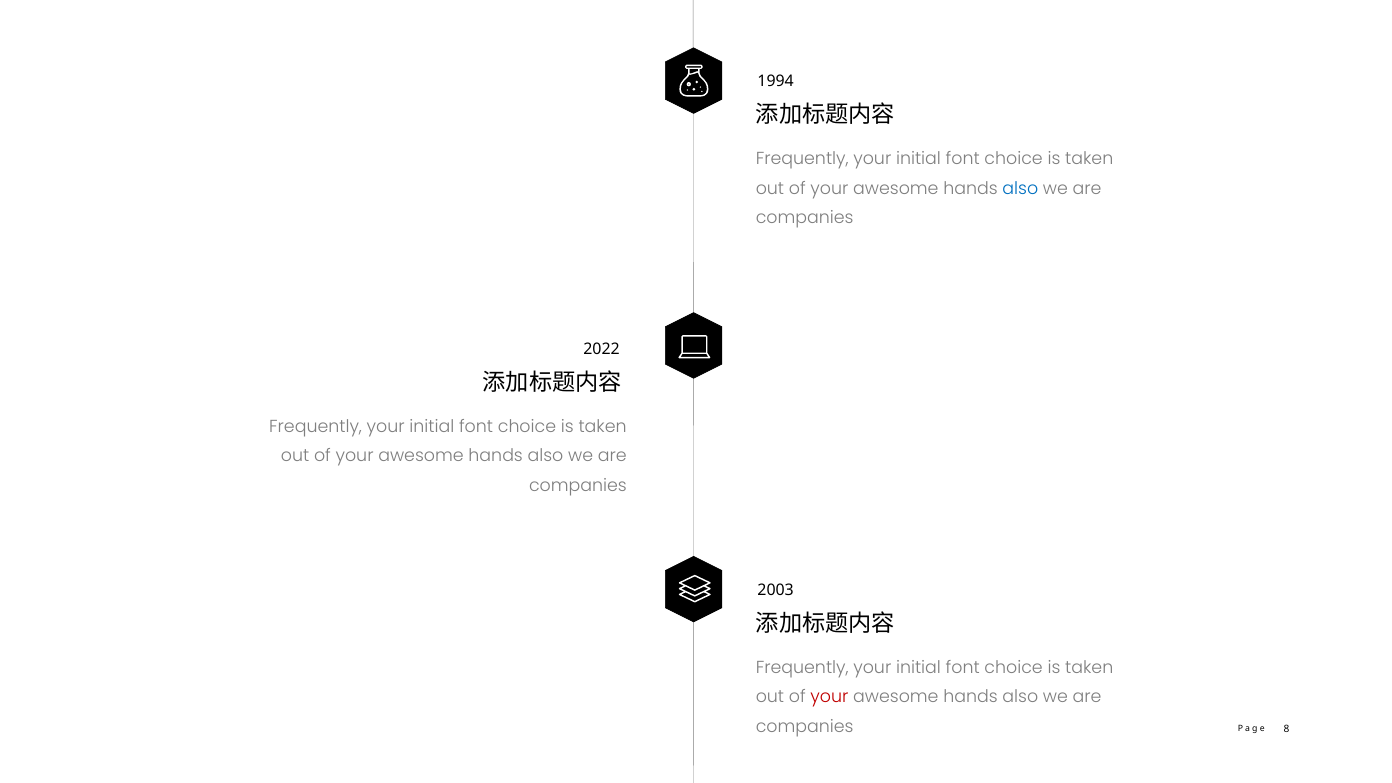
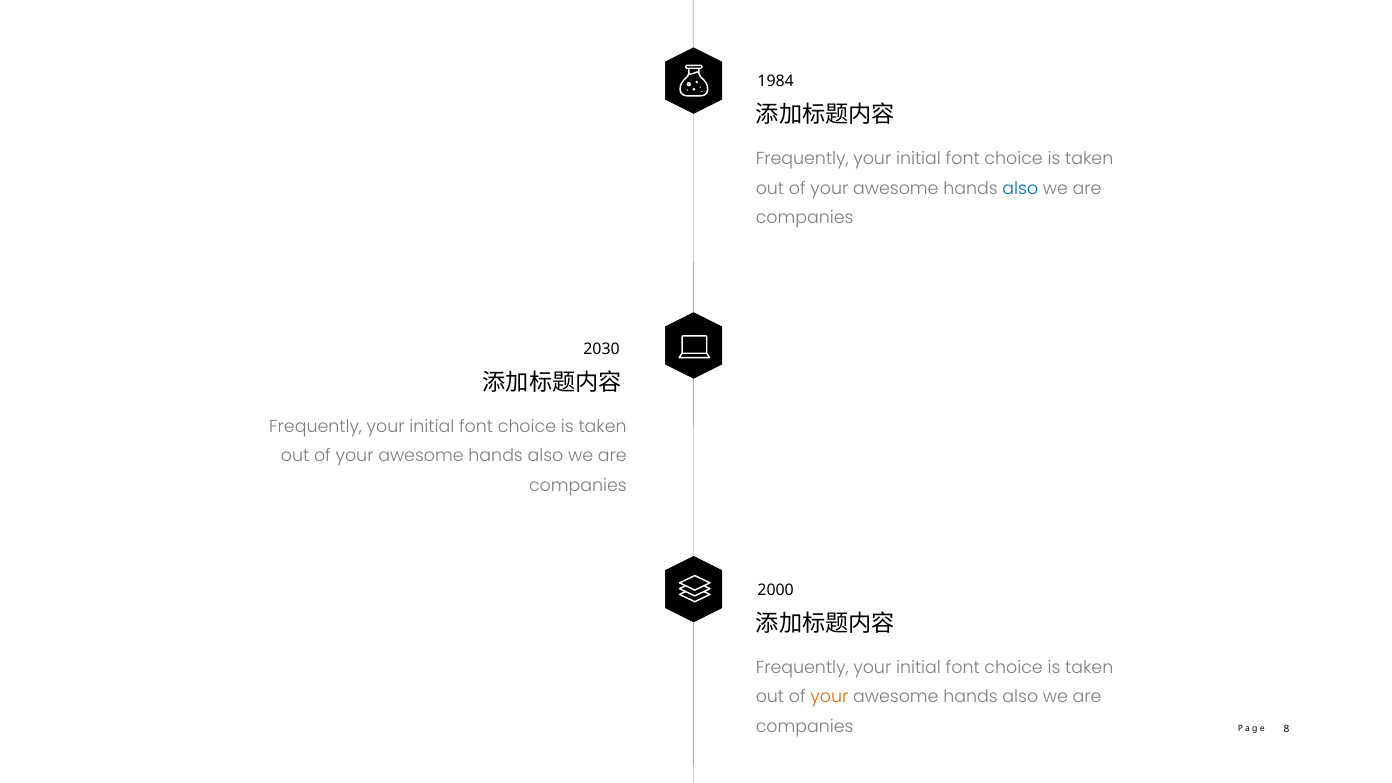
1994: 1994 -> 1984
2022: 2022 -> 2030
2003: 2003 -> 2000
your at (829, 697) colour: red -> orange
